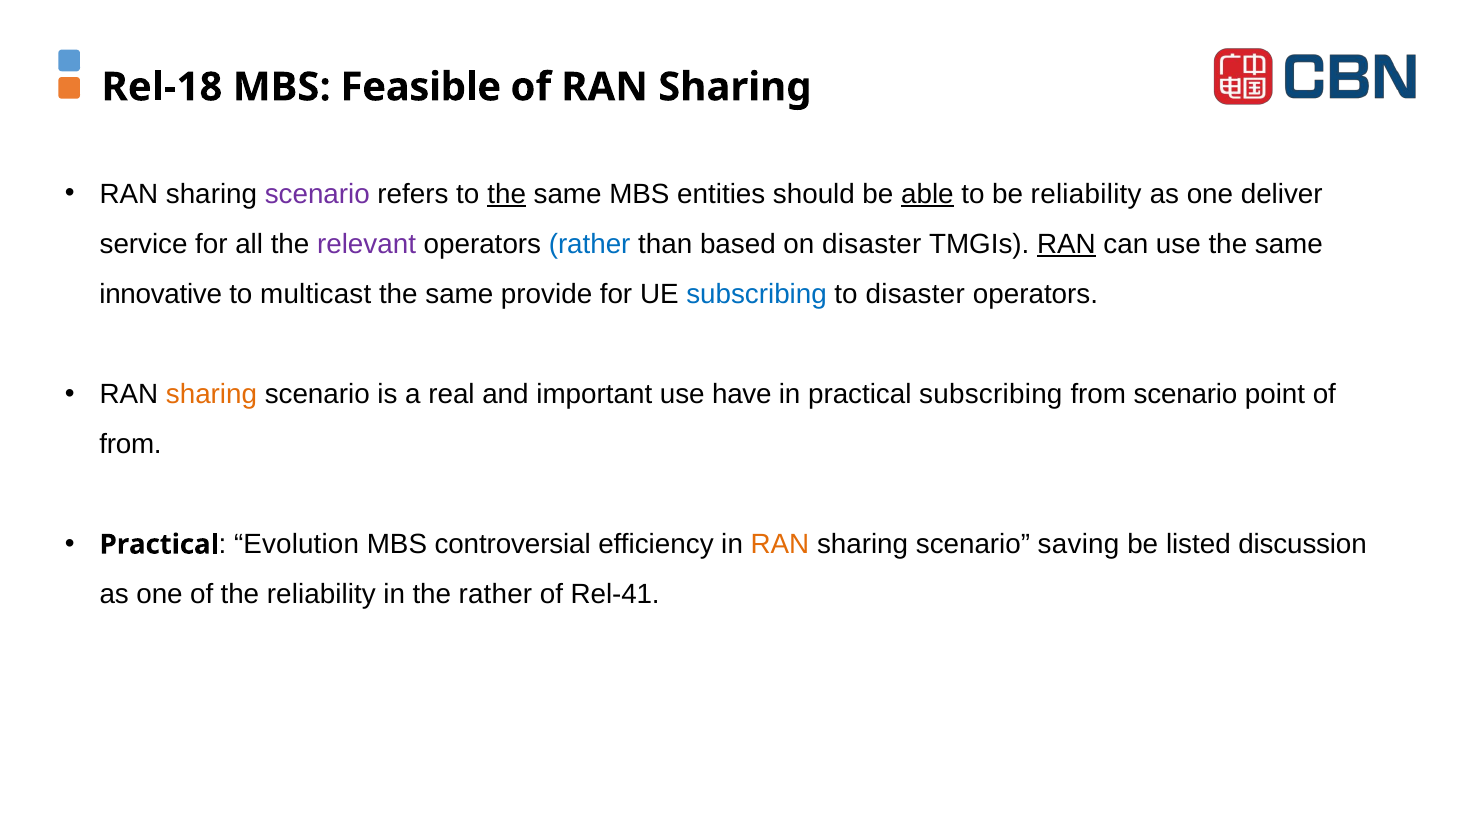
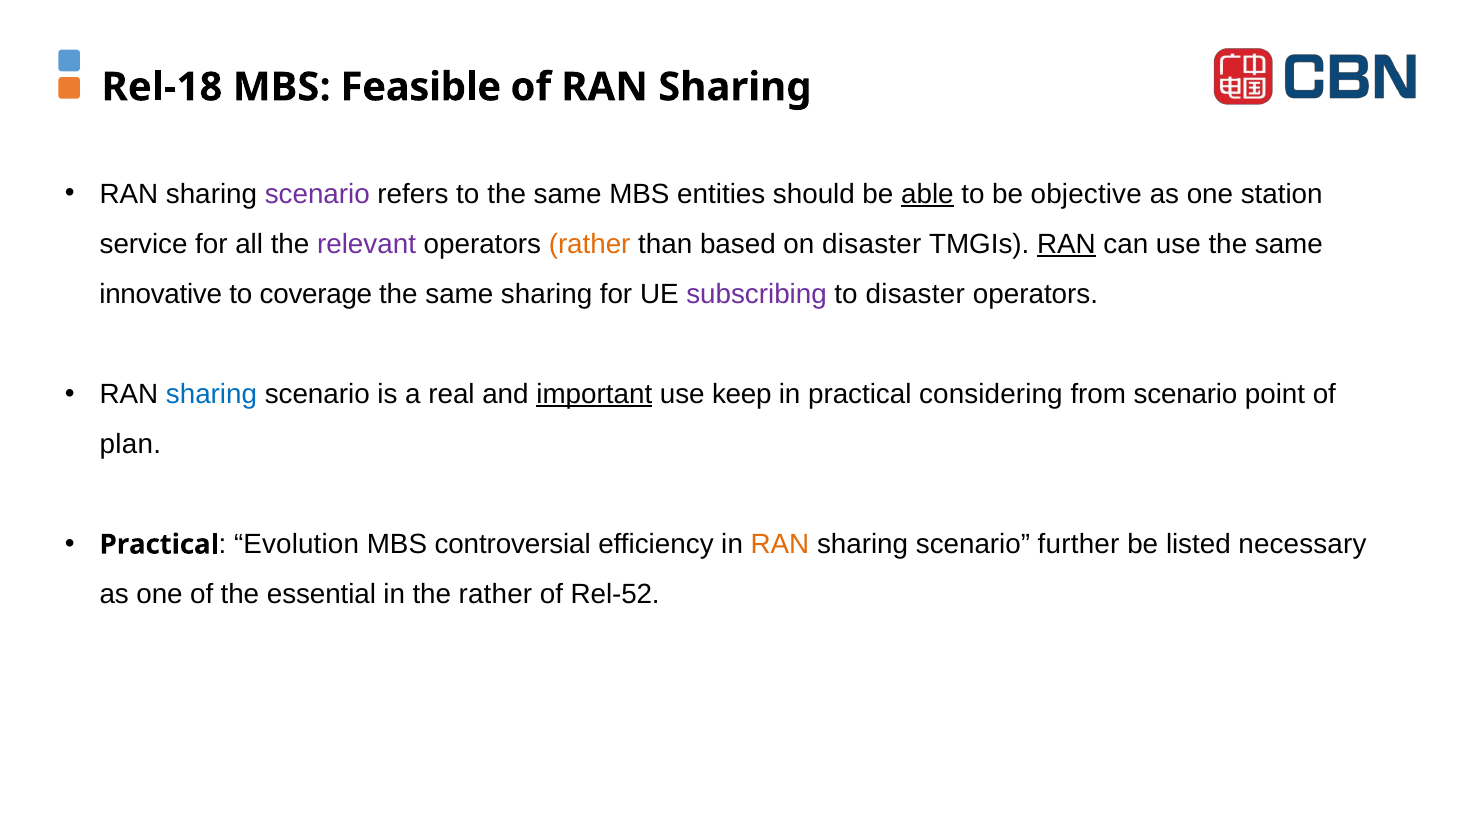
the at (507, 194) underline: present -> none
be reliability: reliability -> objective
deliver: deliver -> station
rather at (590, 244) colour: blue -> orange
multicast: multicast -> coverage
same provide: provide -> sharing
subscribing at (757, 294) colour: blue -> purple
sharing at (211, 394) colour: orange -> blue
important underline: none -> present
have: have -> keep
practical subscribing: subscribing -> considering
from at (131, 444): from -> plan
saving: saving -> further
discussion: discussion -> necessary
the reliability: reliability -> essential
Rel-41: Rel-41 -> Rel-52
